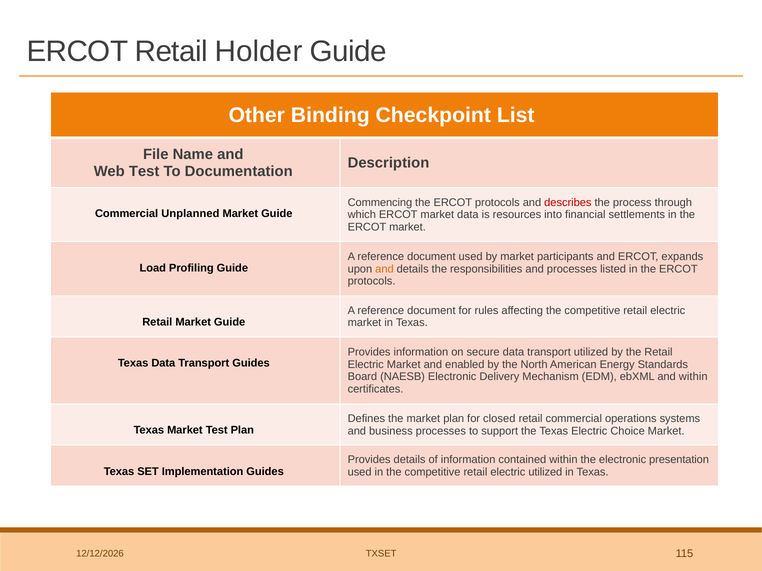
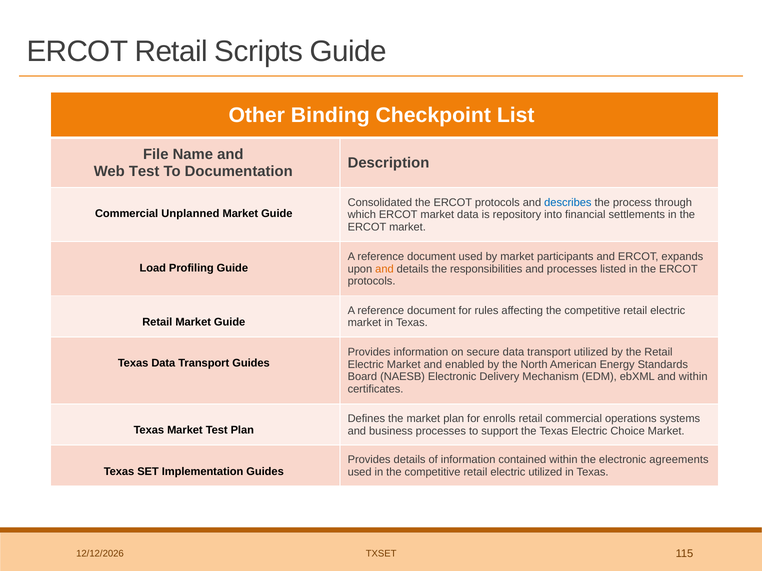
Holder: Holder -> Scripts
Commencing: Commencing -> Consolidated
describes colour: red -> blue
resources: resources -> repository
closed: closed -> enrolls
presentation: presentation -> agreements
